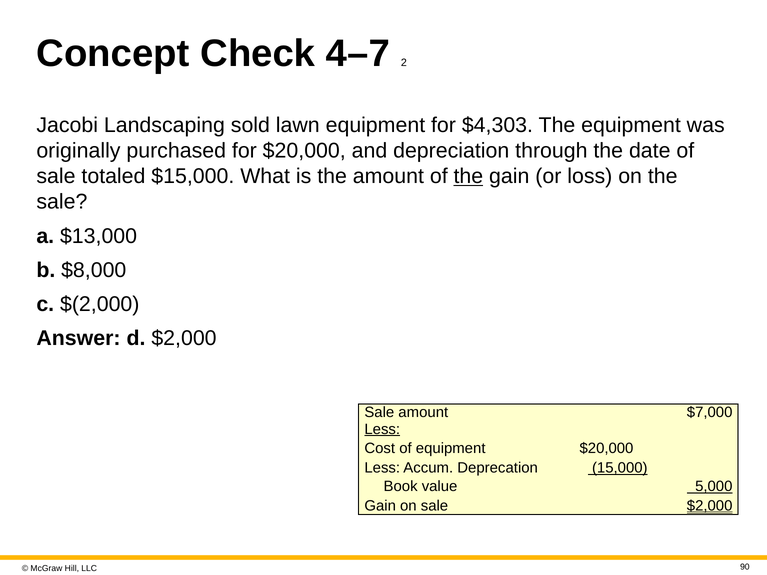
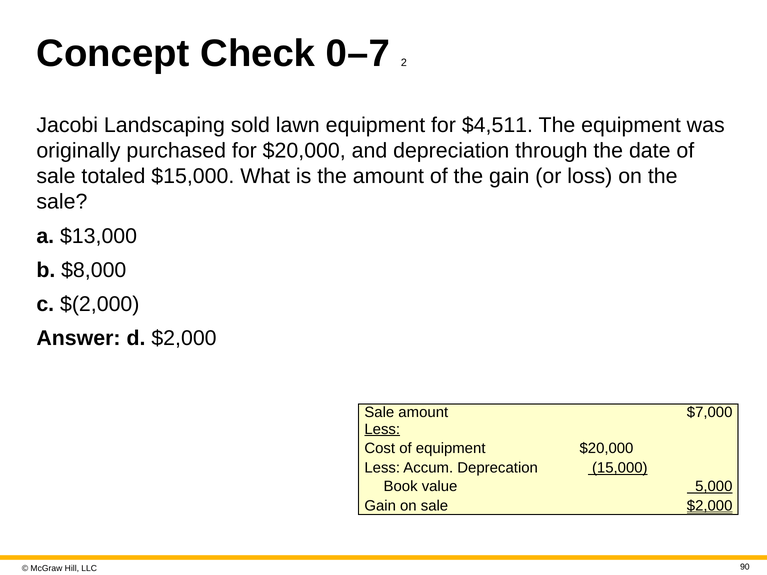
4–7: 4–7 -> 0–7
$4,303: $4,303 -> $4,511
the at (468, 176) underline: present -> none
